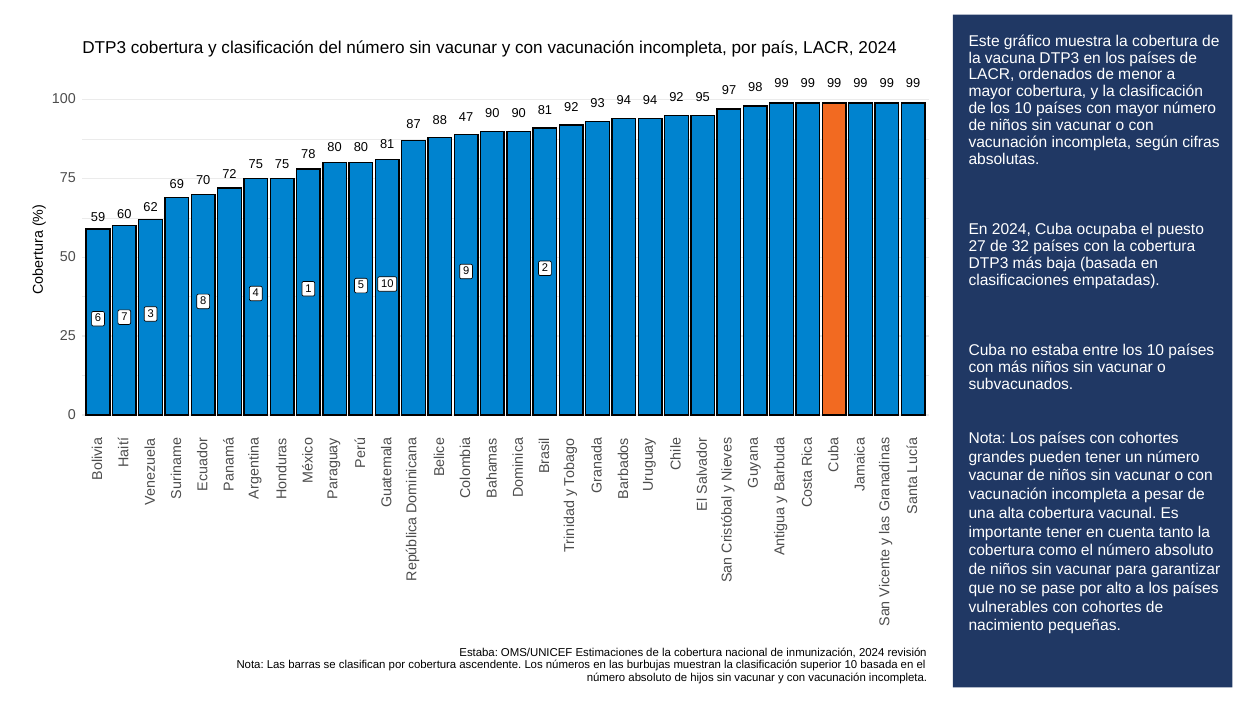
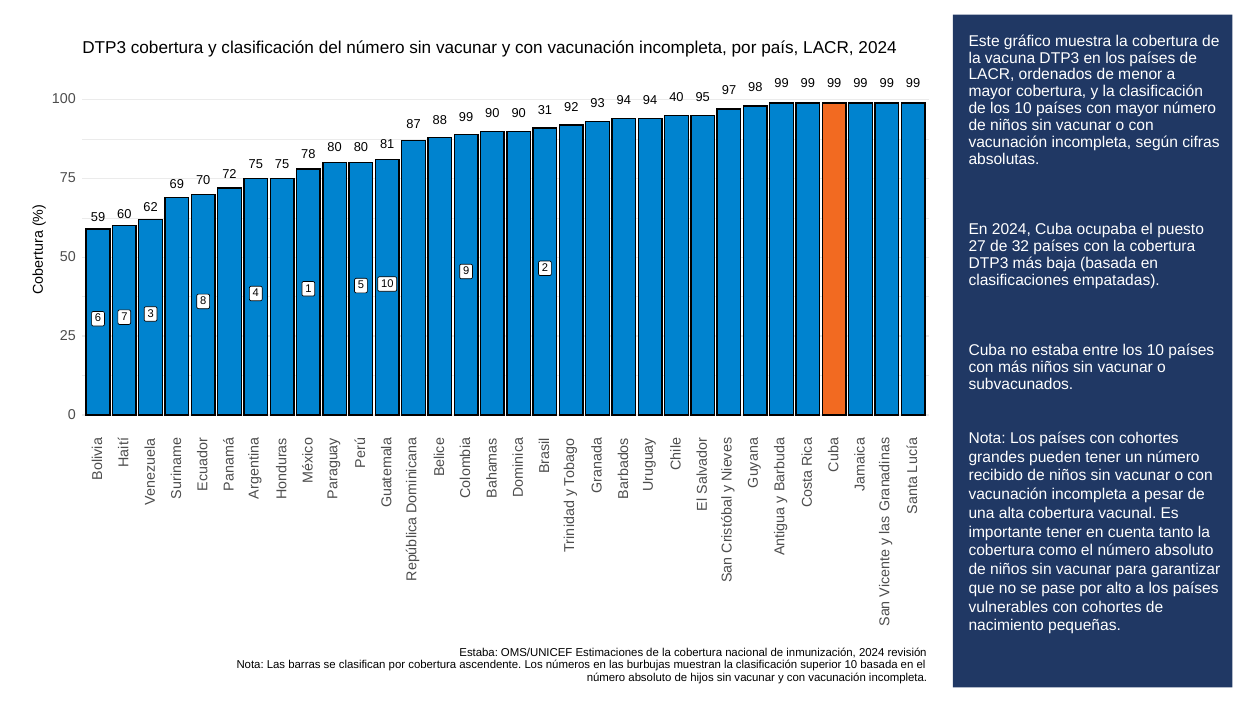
94 92: 92 -> 40
88 47: 47 -> 99
90 81: 81 -> 31
vacunar at (996, 476): vacunar -> recibido
